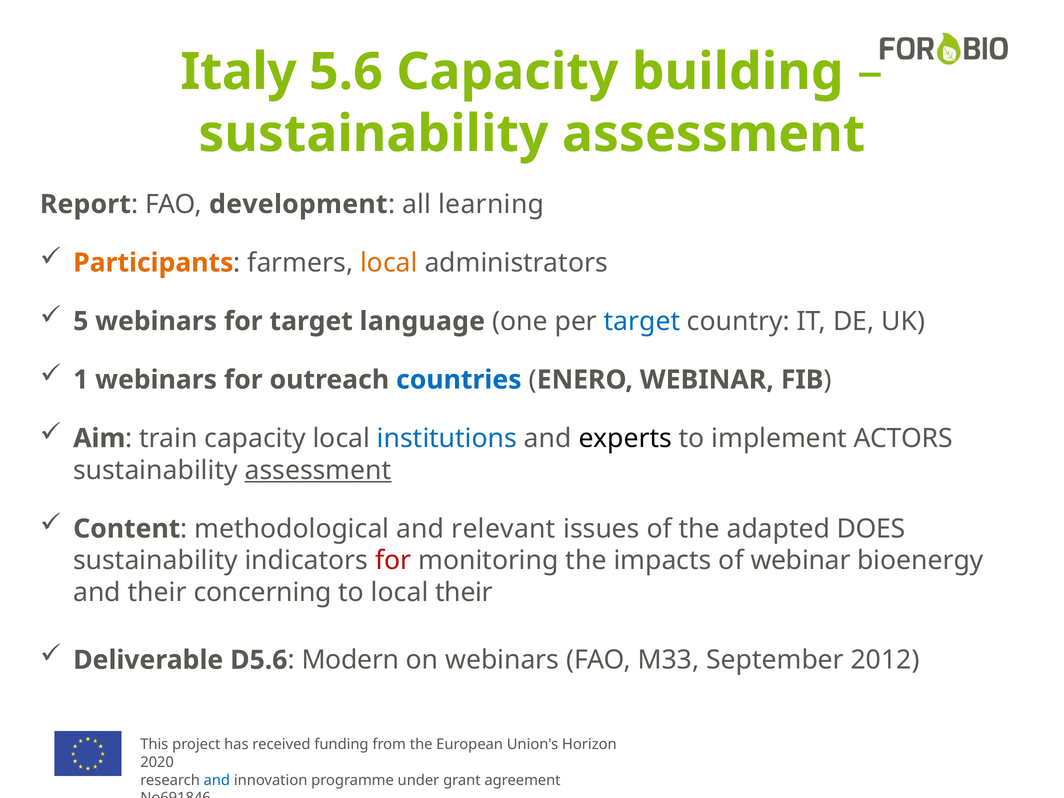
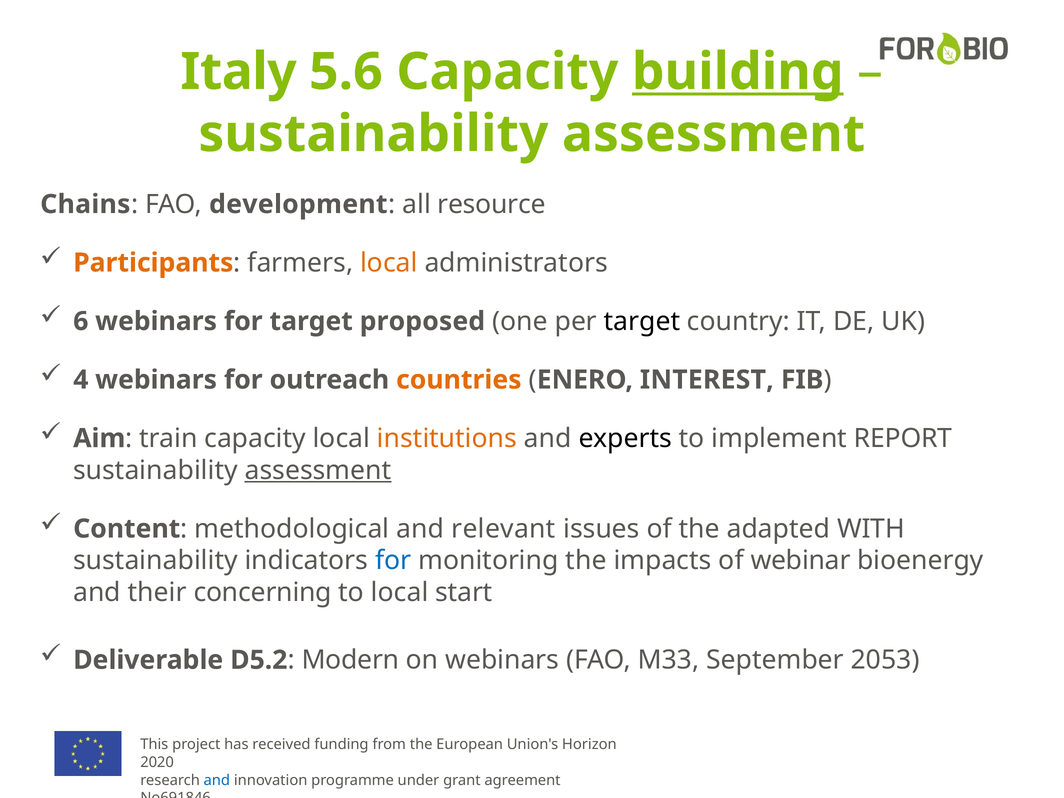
building underline: none -> present
Report: Report -> Chains
learning: learning -> resource
5: 5 -> 6
language: language -> proposed
target at (642, 321) colour: blue -> black
1: 1 -> 4
countries colour: blue -> orange
ENERO WEBINAR: WEBINAR -> INTEREST
institutions colour: blue -> orange
ACTORS: ACTORS -> REPORT
DOES: DOES -> WITH
for at (393, 561) colour: red -> blue
local their: their -> start
D5.6: D5.6 -> D5.2
2012: 2012 -> 2053
